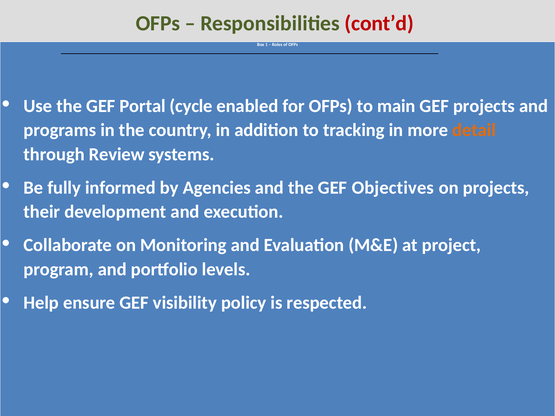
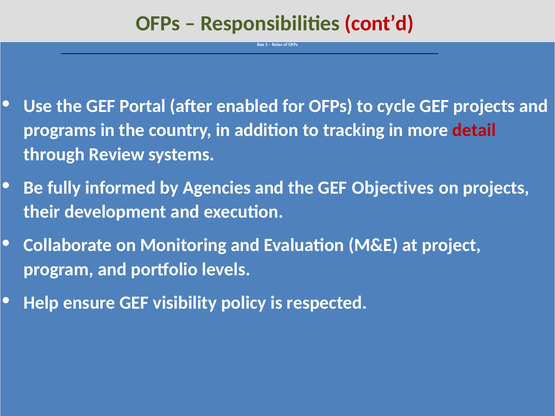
cycle: cycle -> after
main: main -> cycle
detail colour: orange -> red
